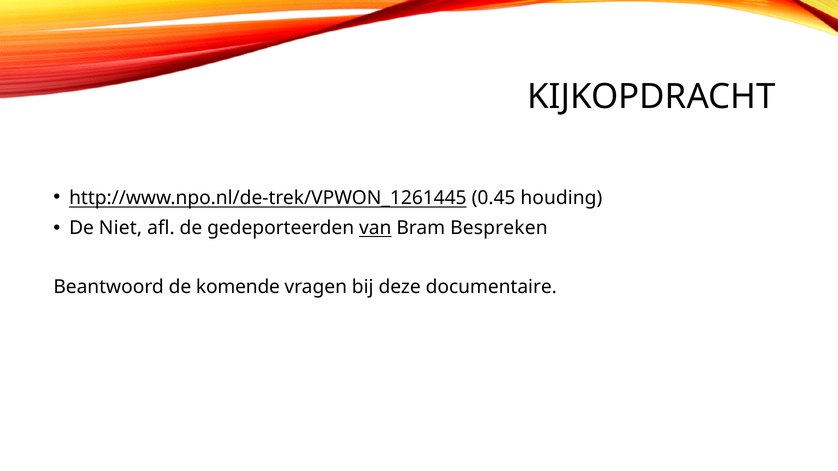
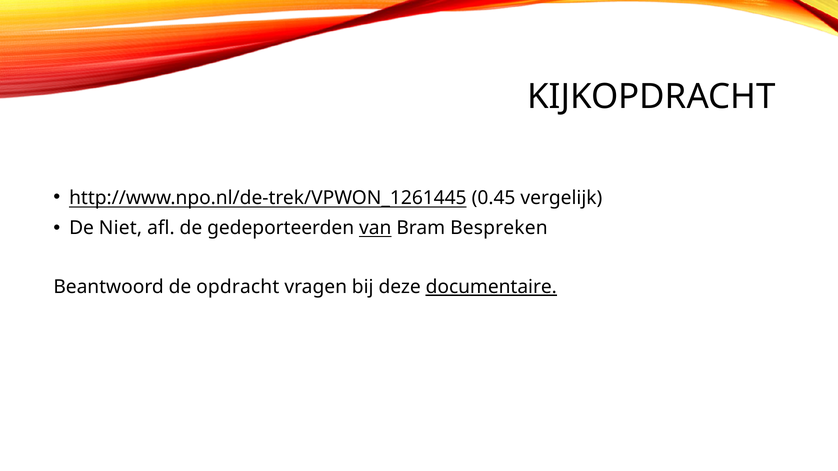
houding: houding -> vergelijk
komende: komende -> opdracht
documentaire underline: none -> present
